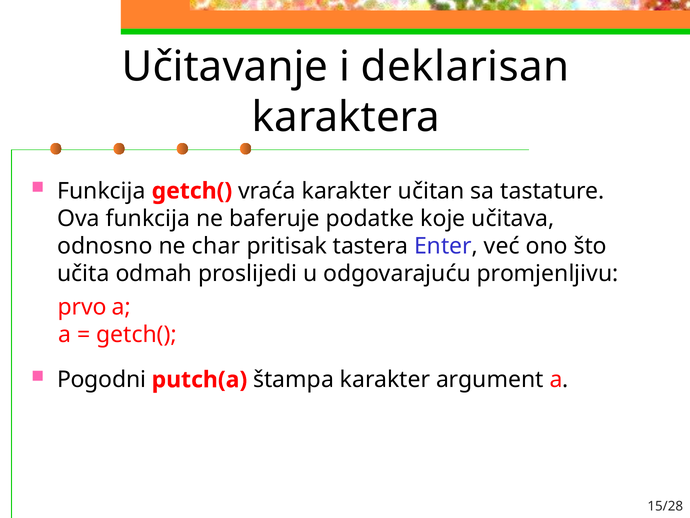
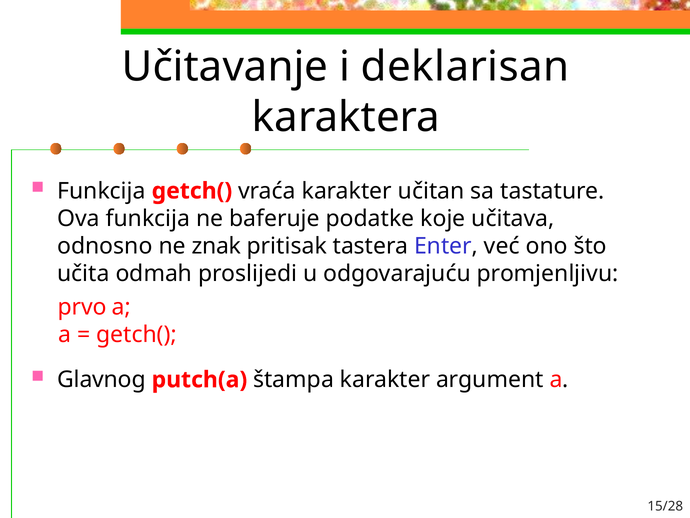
char: char -> znak
Pogodni: Pogodni -> Glavnog
